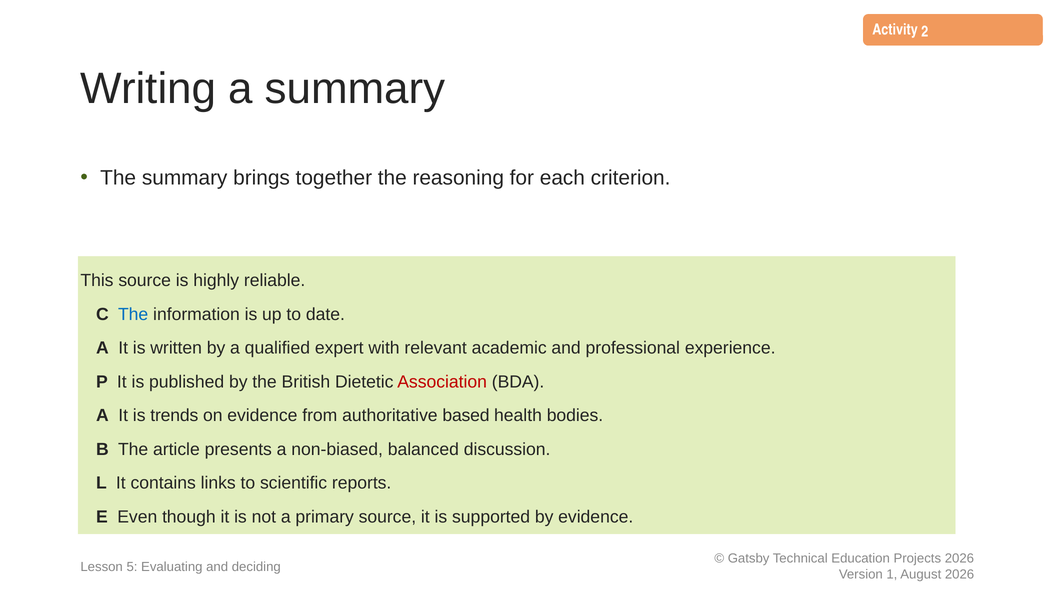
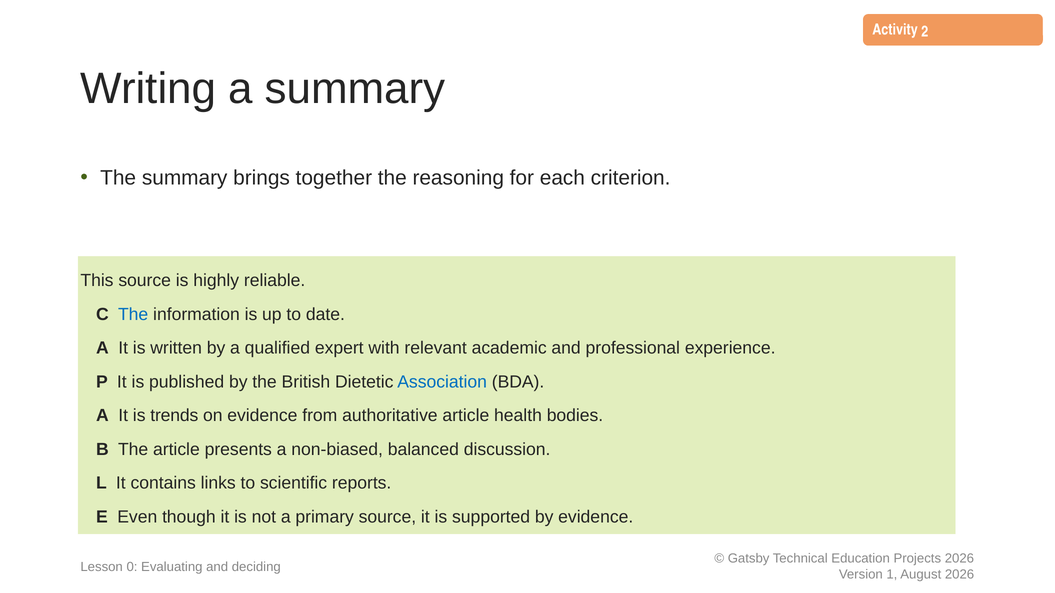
Association colour: red -> blue
authoritative based: based -> article
5: 5 -> 0
